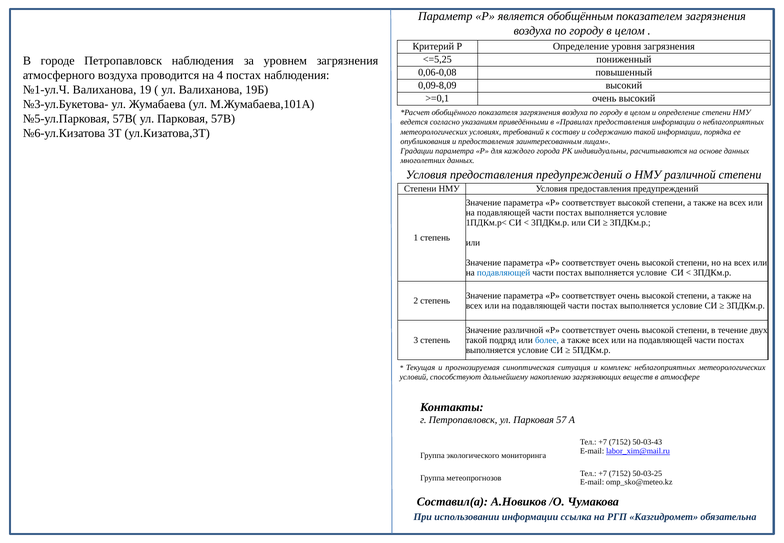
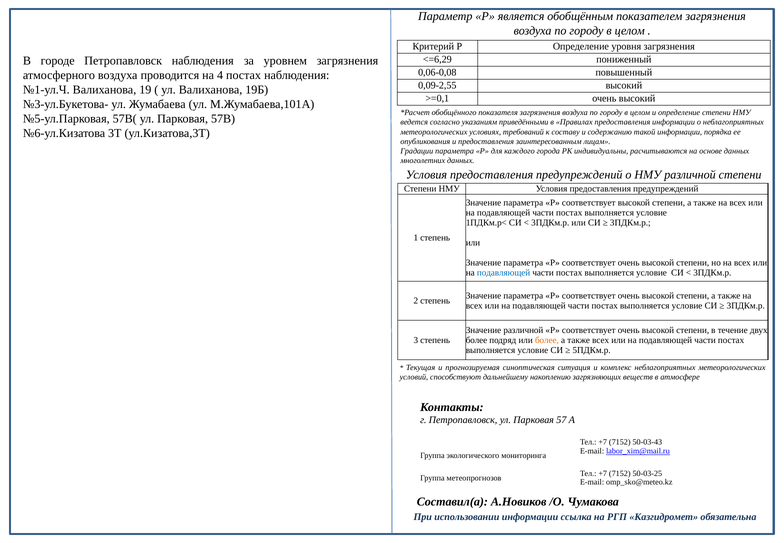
<=5,25: <=5,25 -> <=6,29
0,09-8,09: 0,09-8,09 -> 0,09-2,55
такой at (477, 340): такой -> более
более at (547, 340) colour: blue -> orange
